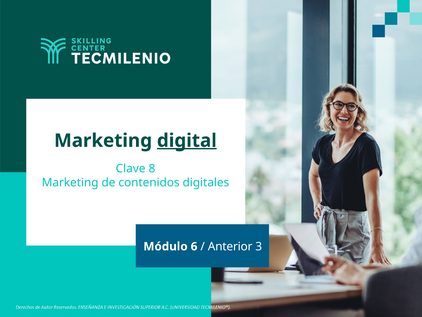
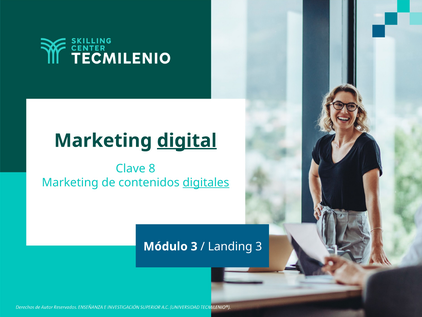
digitales underline: none -> present
Módulo 6: 6 -> 3
Anterior: Anterior -> Landing
